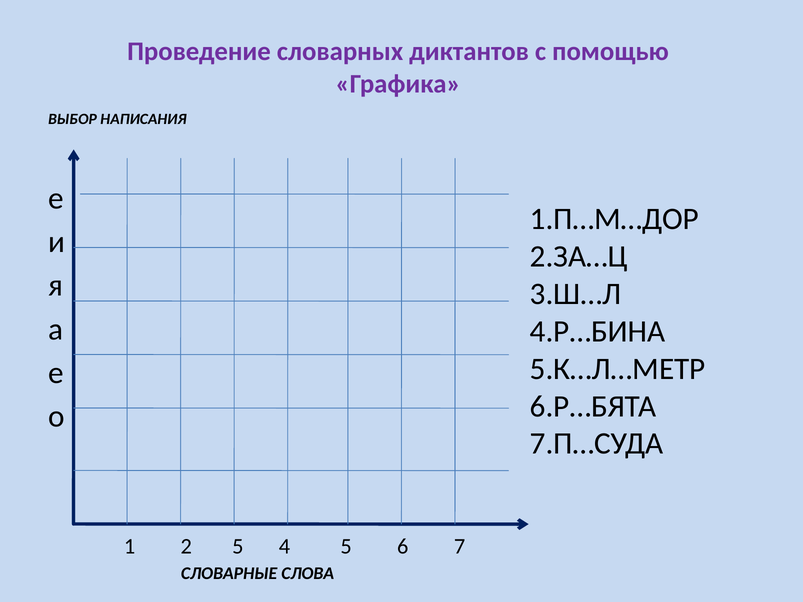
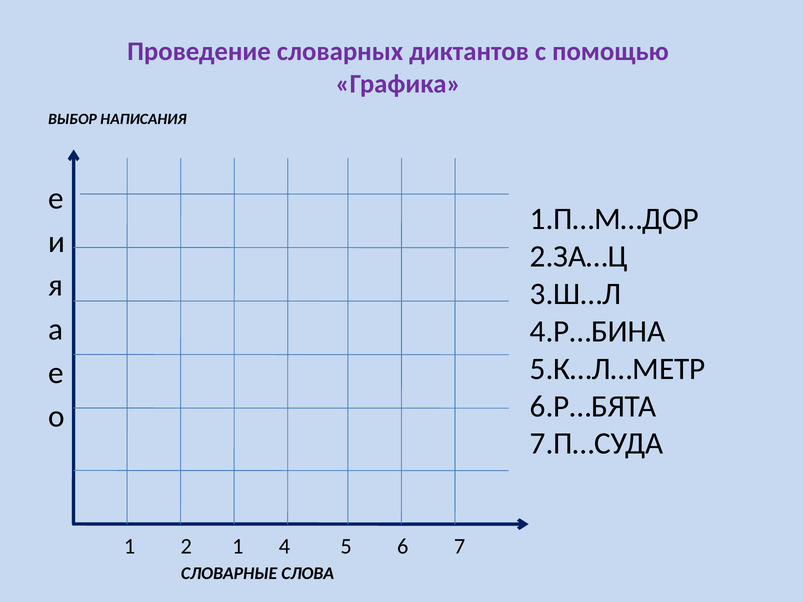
2 5: 5 -> 1
